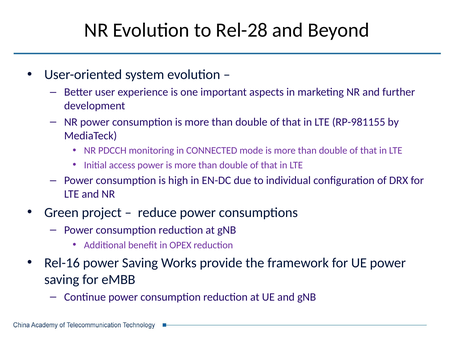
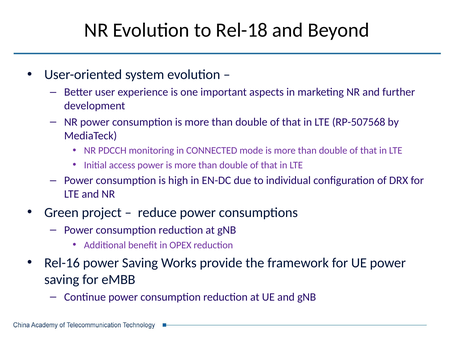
Rel-28: Rel-28 -> Rel-18
RP-981155: RP-981155 -> RP-507568
